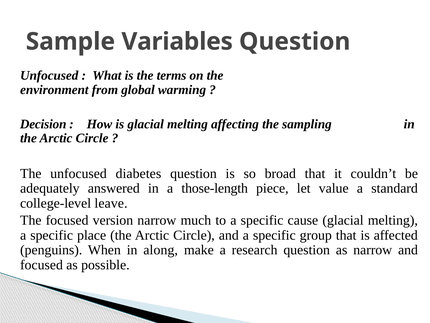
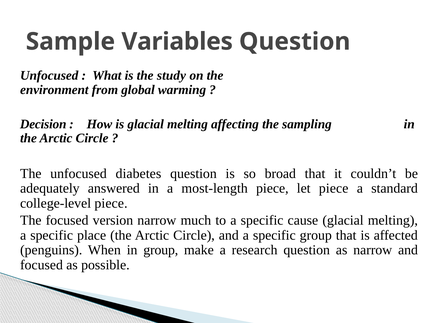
terms: terms -> study
those-length: those-length -> most-length
let value: value -> piece
college-level leave: leave -> piece
in along: along -> group
